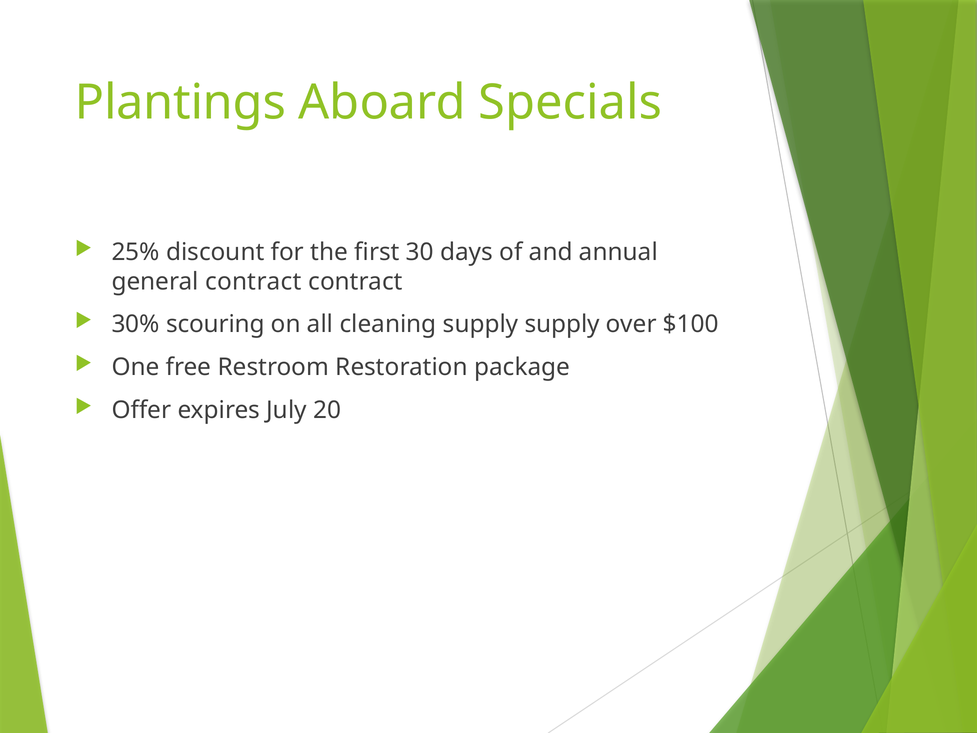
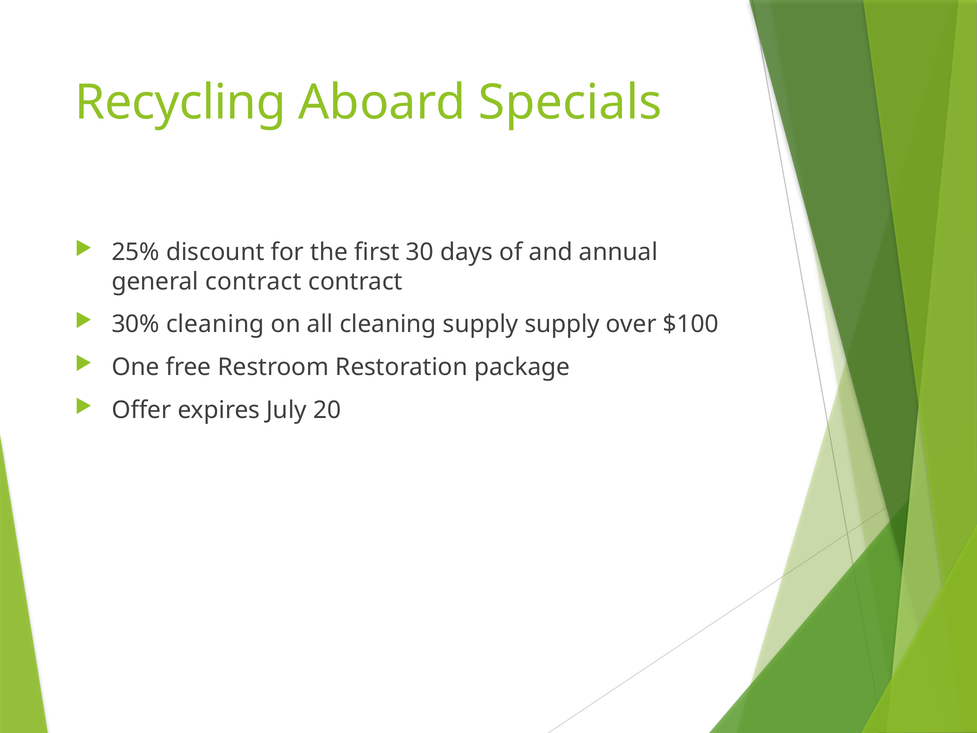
Plantings: Plantings -> Recycling
30% scouring: scouring -> cleaning
